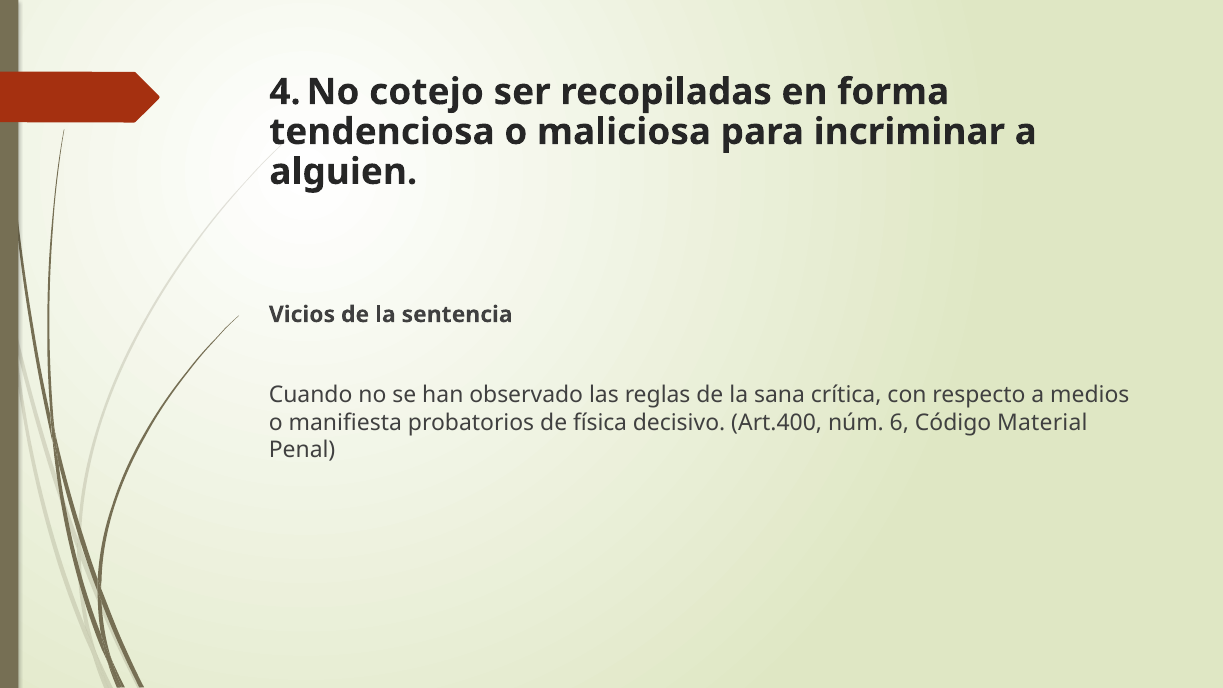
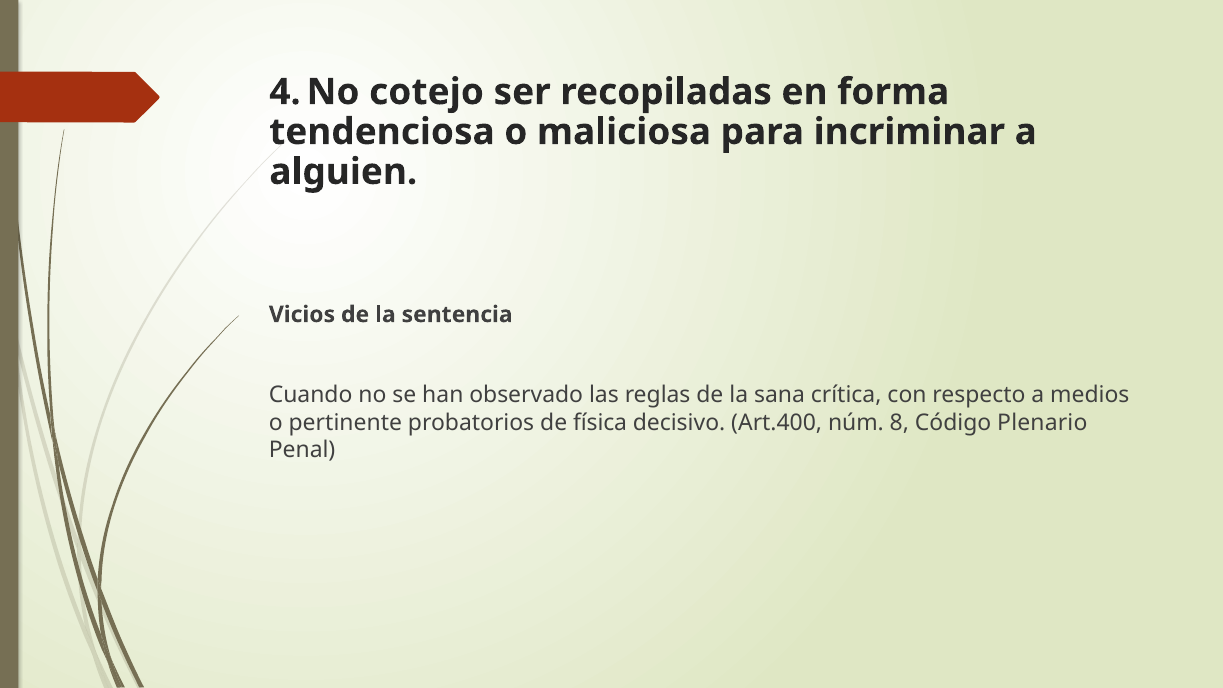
manifiesta: manifiesta -> pertinente
6: 6 -> 8
Material: Material -> Plenario
